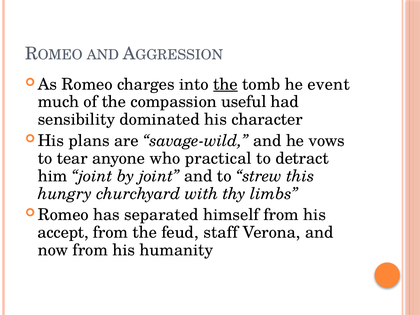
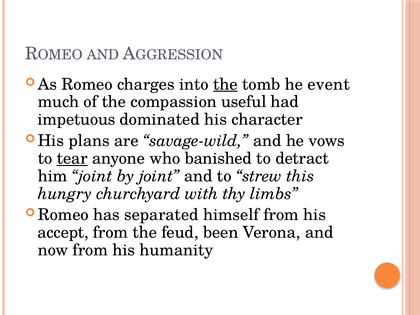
sensibility: sensibility -> impetuous
tear underline: none -> present
practical: practical -> banished
staff: staff -> been
